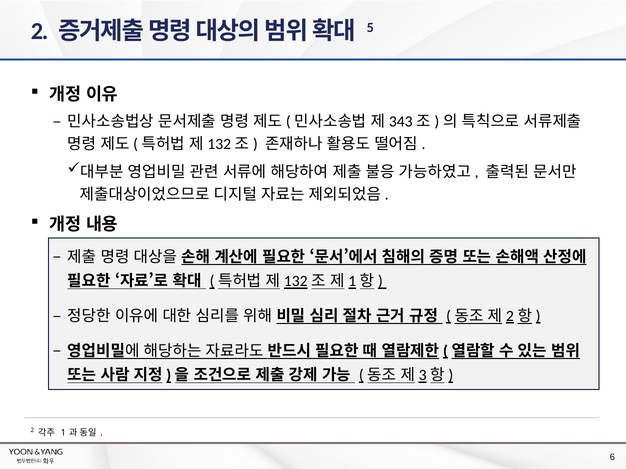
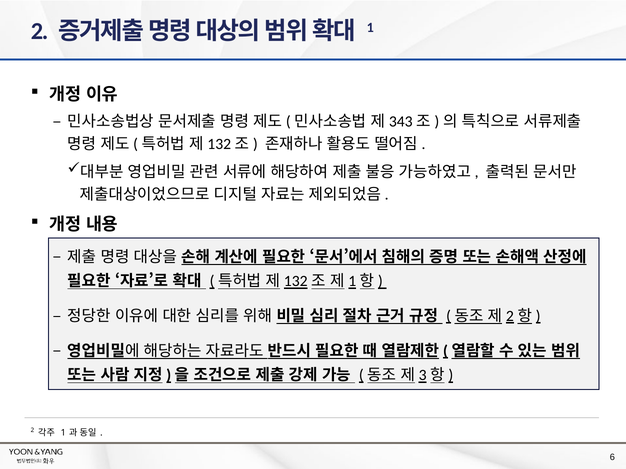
5 at (370, 28): 5 -> 1
